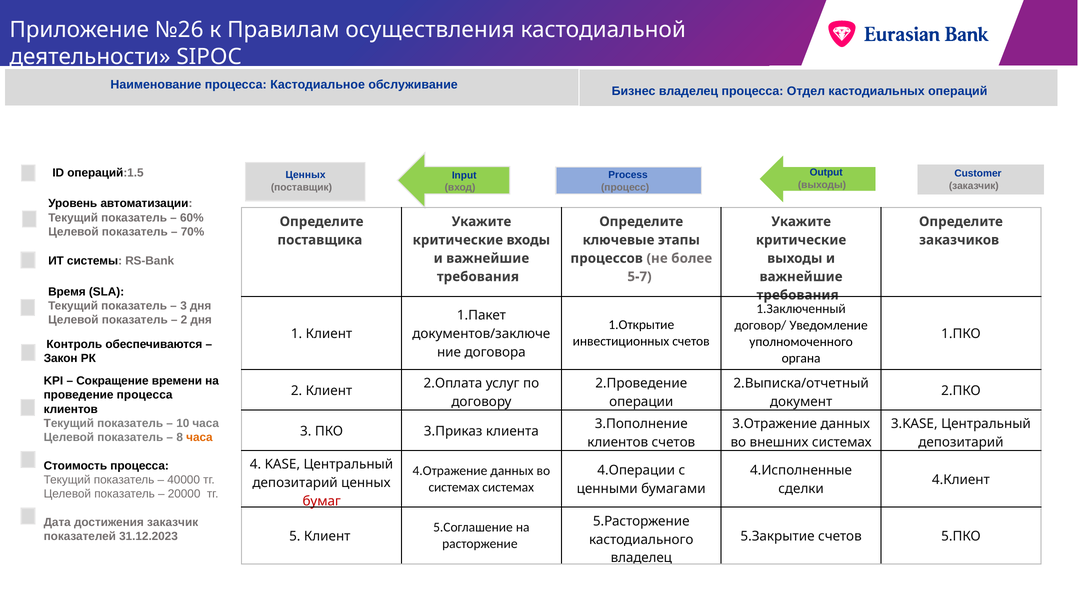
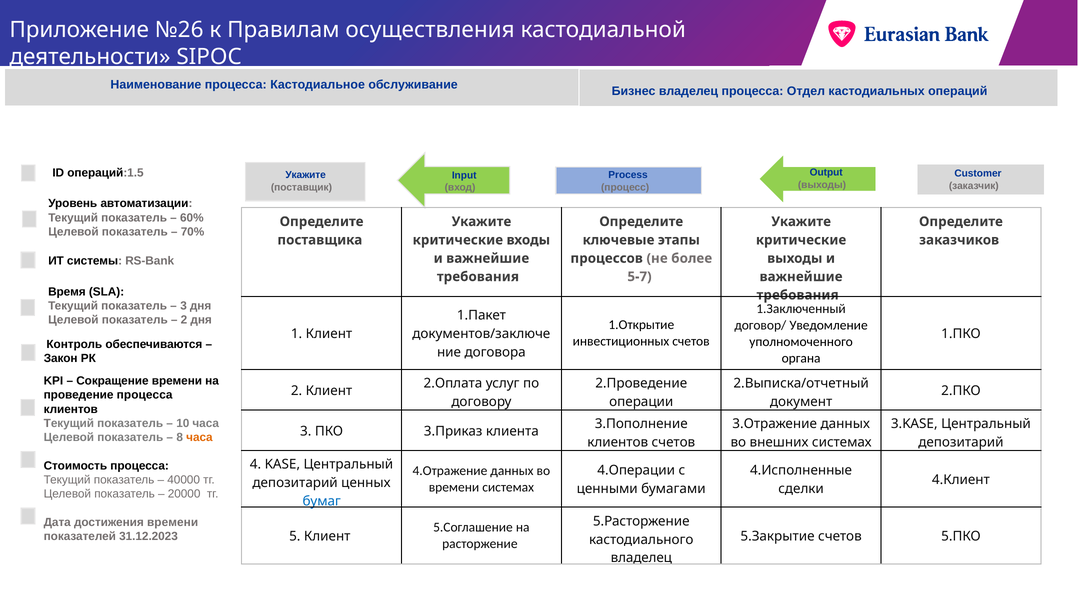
Ценных at (306, 175): Ценных -> Укажите
системах at (454, 487): системах -> времени
бумаг colour: red -> blue
достижения заказчик: заказчик -> времени
